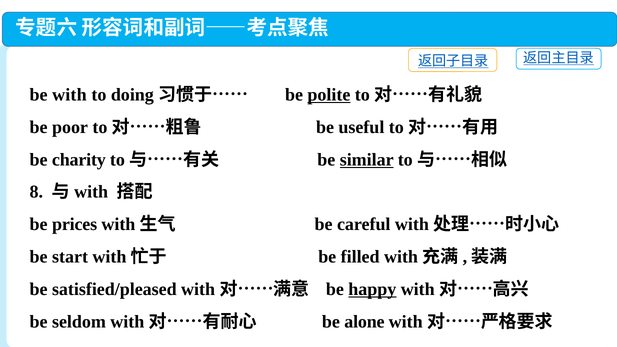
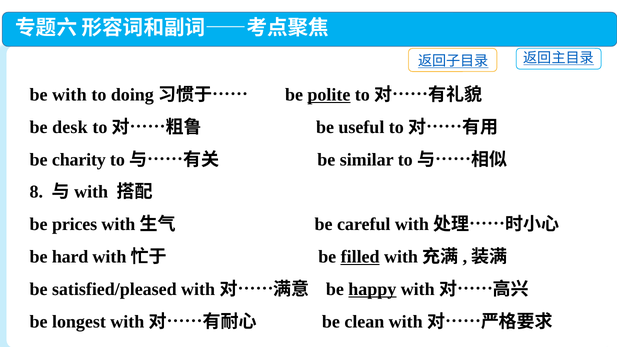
poor: poor -> desk
similar underline: present -> none
start: start -> hard
filled underline: none -> present
seldom: seldom -> longest
alone: alone -> clean
